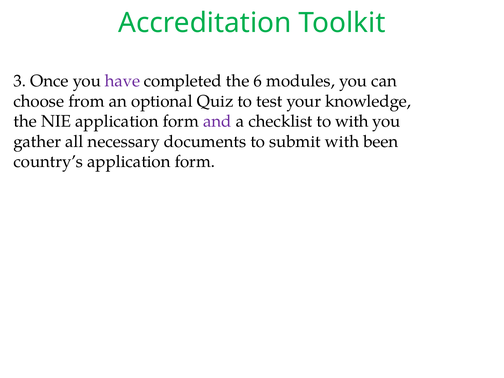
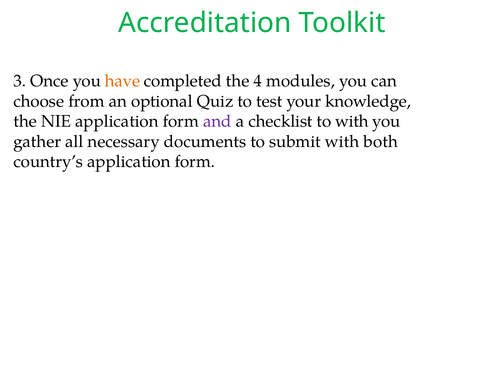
have colour: purple -> orange
6: 6 -> 4
been: been -> both
